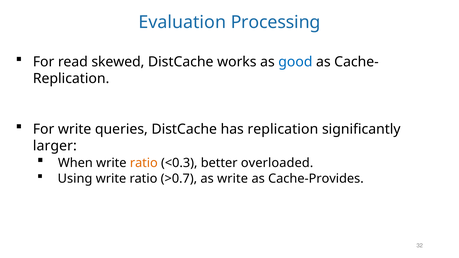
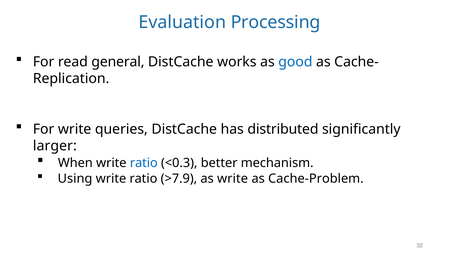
skewed: skewed -> general
has replication: replication -> distributed
ratio at (144, 163) colour: orange -> blue
overloaded: overloaded -> mechanism
>0.7: >0.7 -> >7.9
Cache-Provides: Cache-Provides -> Cache-Problem
